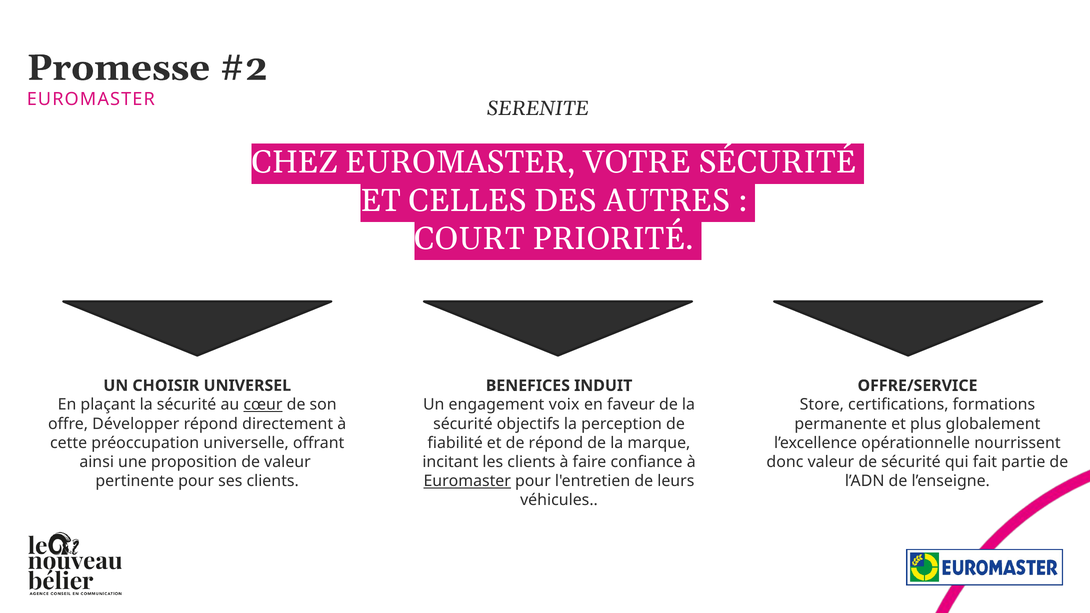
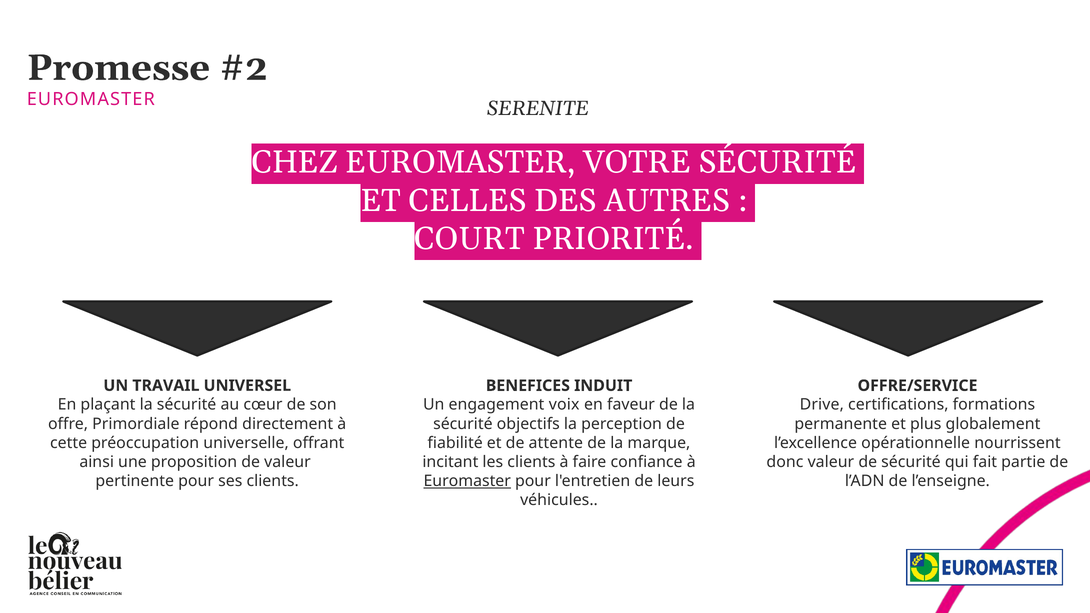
CHOISIR: CHOISIR -> TRAVAIL
cœur underline: present -> none
Store: Store -> Drive
Développer: Développer -> Primordiale
de répond: répond -> attente
